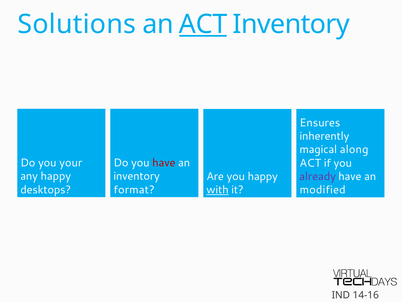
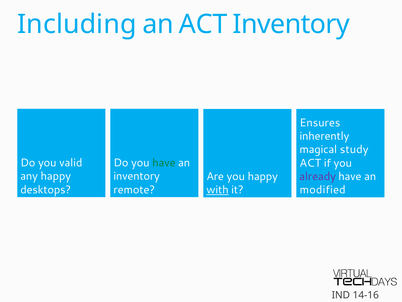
Solutions: Solutions -> Including
ACT at (203, 24) underline: present -> none
along: along -> study
your: your -> valid
have at (164, 163) colour: red -> green
format: format -> remote
